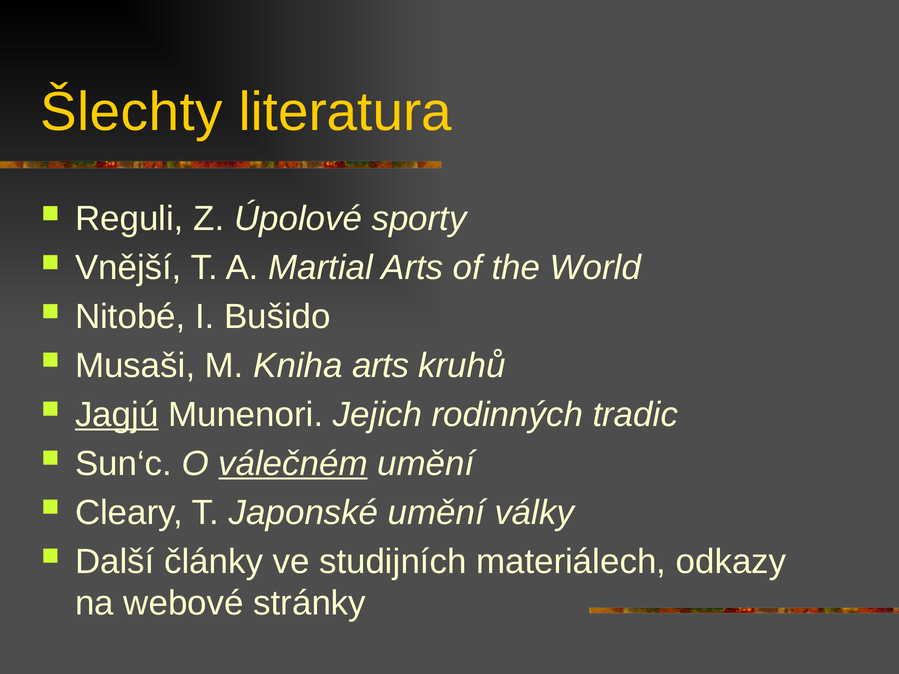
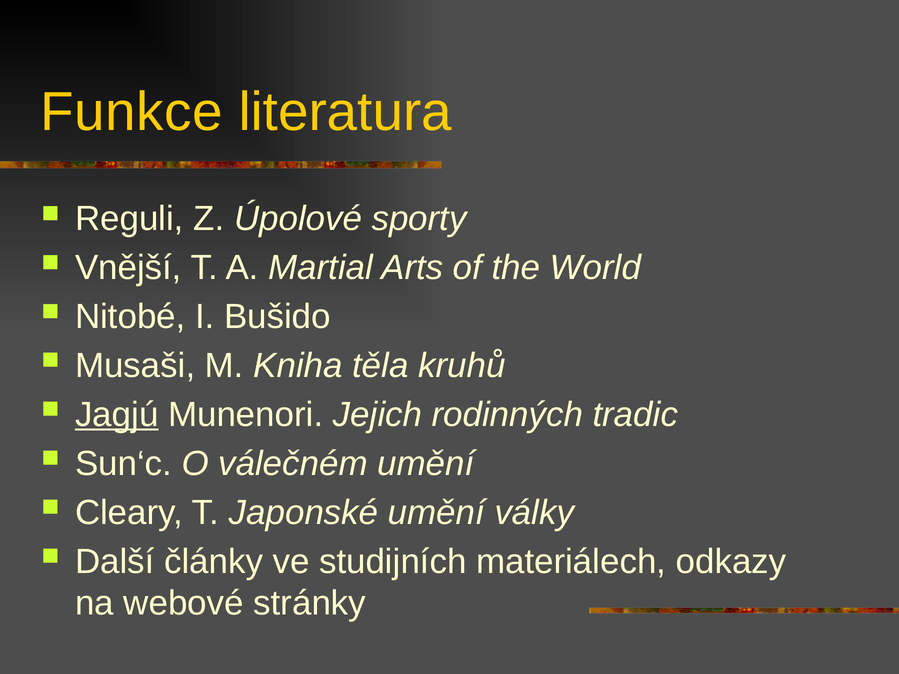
Šlechty: Šlechty -> Funkce
Kniha arts: arts -> těla
válečném underline: present -> none
